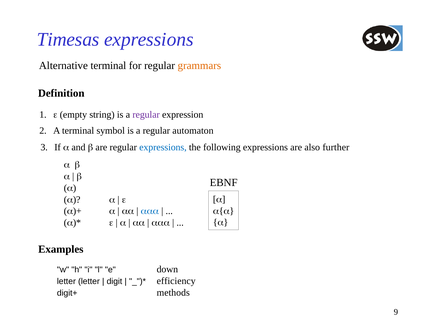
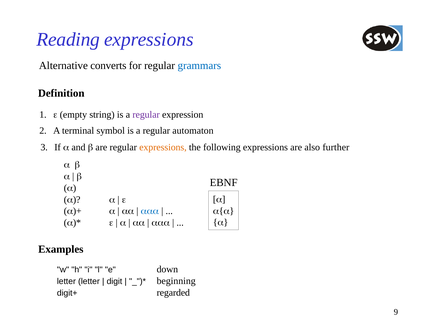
Timesas: Timesas -> Reading
Alternative terminal: terminal -> converts
grammars colour: orange -> blue
expressions at (163, 147) colour: blue -> orange
efficiency: efficiency -> beginning
methods: methods -> regarded
